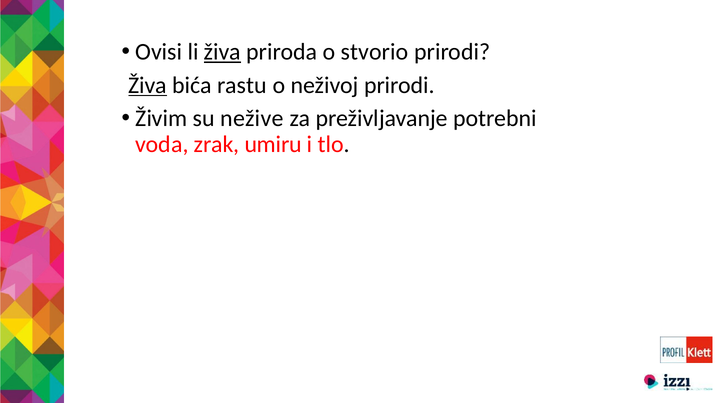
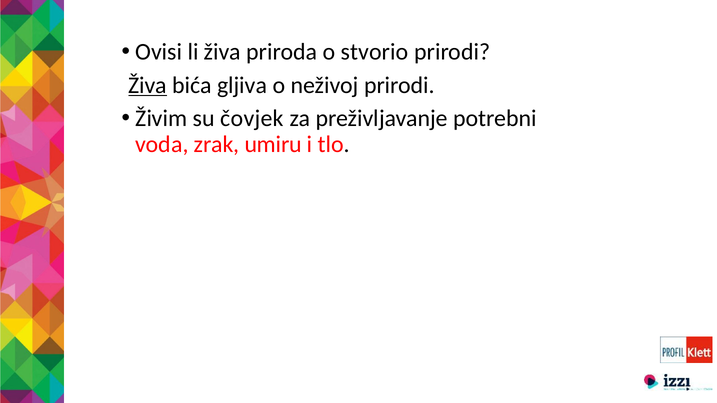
živa at (222, 52) underline: present -> none
rastu: rastu -> gljiva
nežive: nežive -> čovjek
